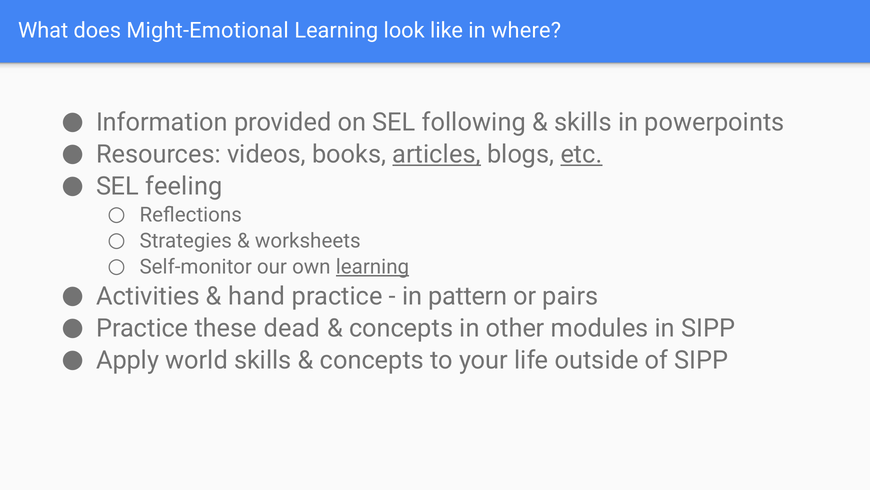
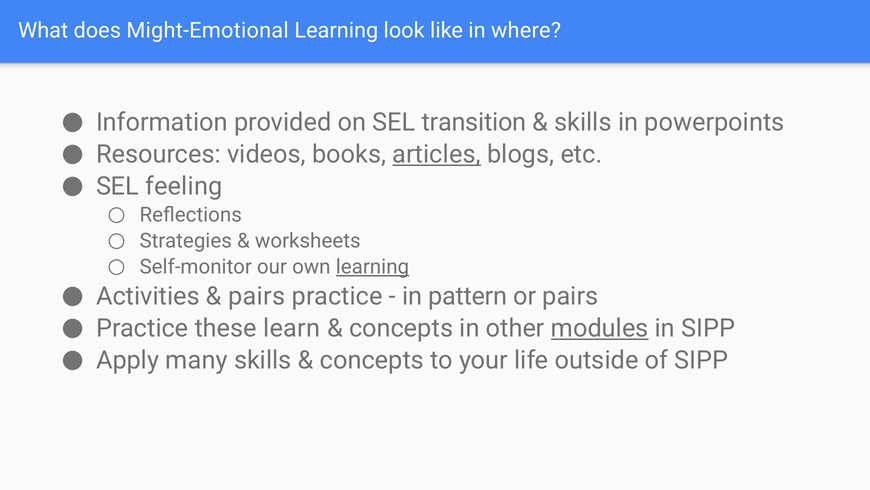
following: following -> transition
etc underline: present -> none
hand at (257, 296): hand -> pairs
dead: dead -> learn
modules underline: none -> present
world: world -> many
